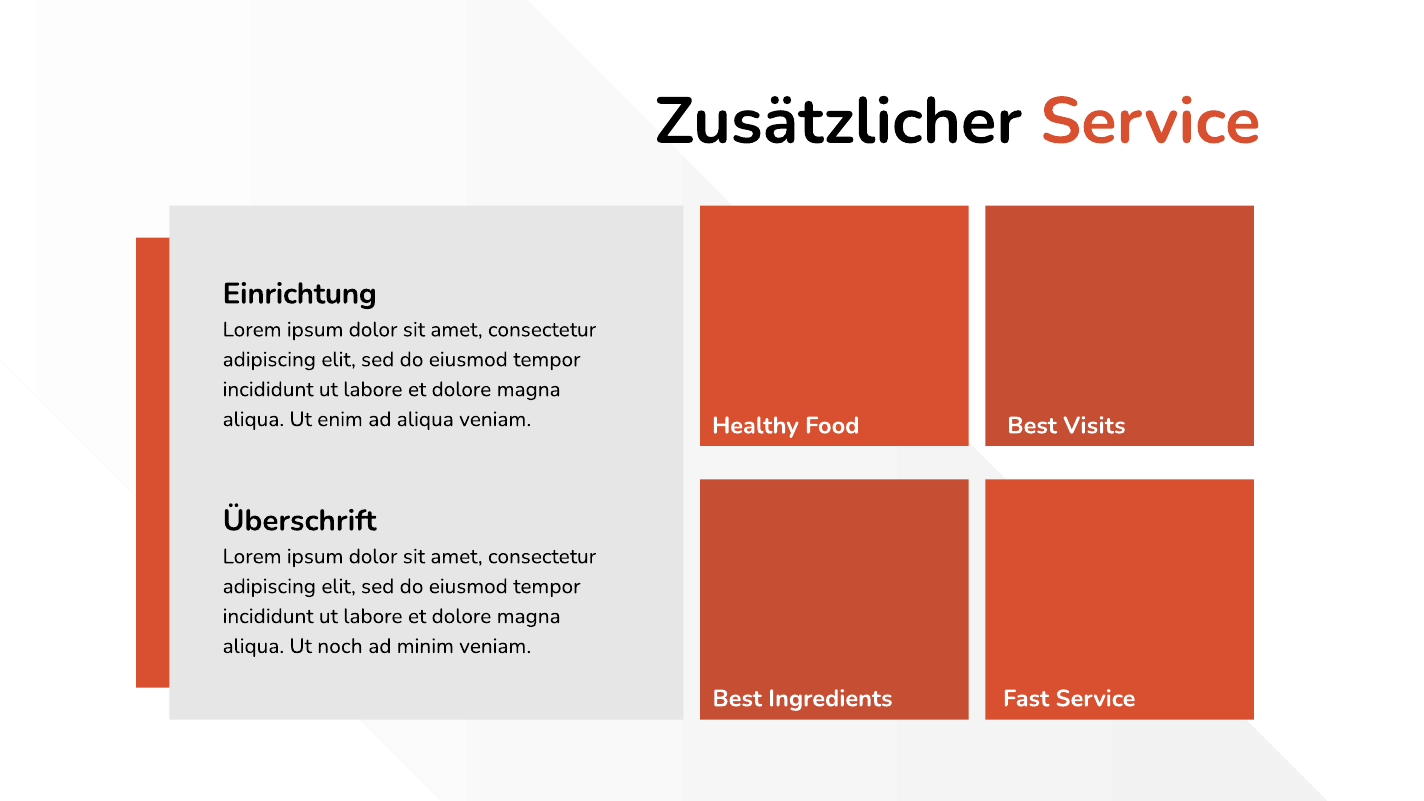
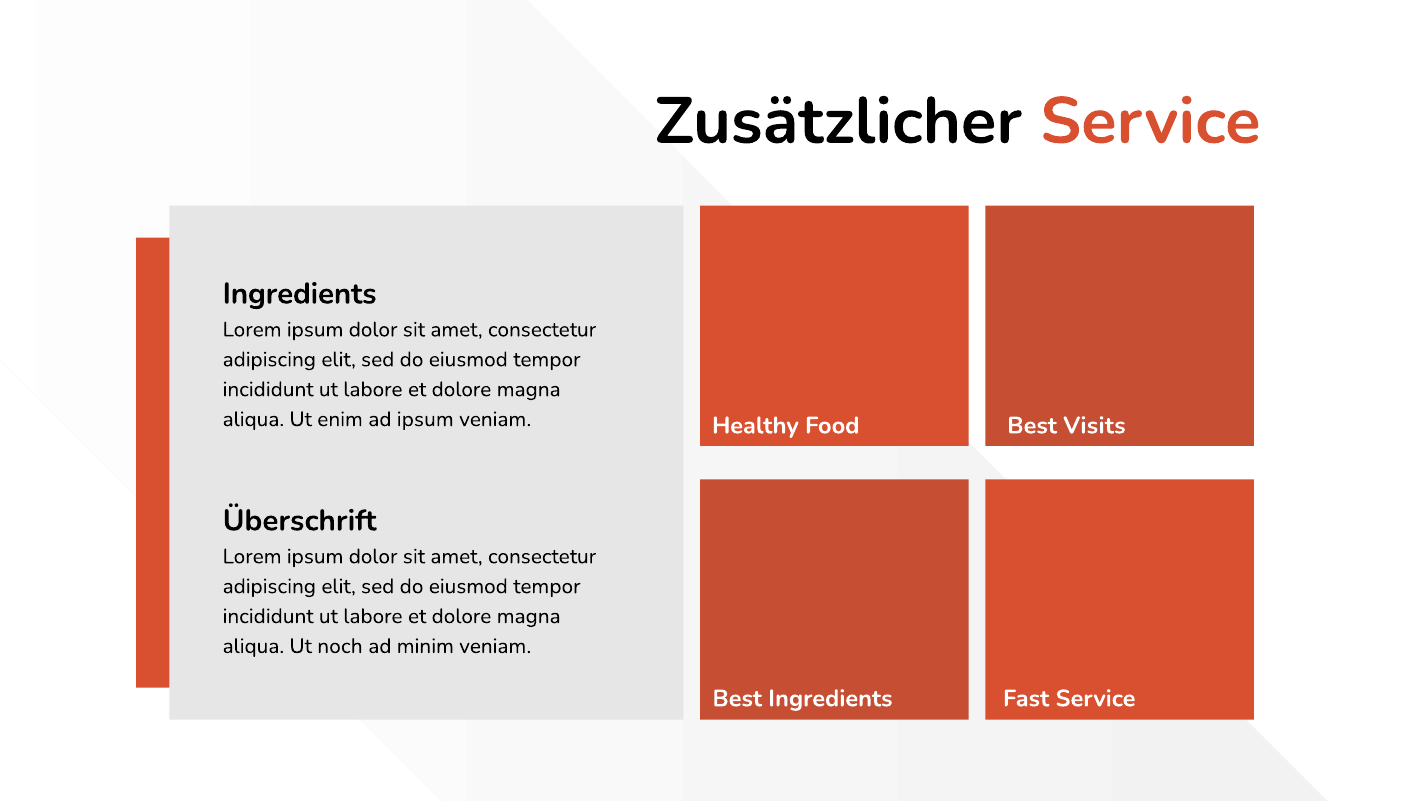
Einrichtung at (300, 294): Einrichtung -> Ingredients
ad aliqua: aliqua -> ipsum
